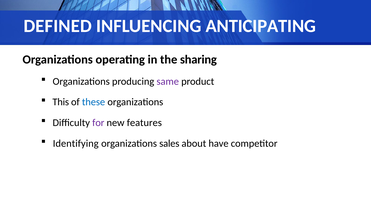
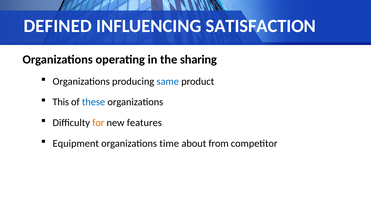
ANTICIPATING: ANTICIPATING -> SATISFACTION
same colour: purple -> blue
for colour: purple -> orange
Identifying: Identifying -> Equipment
sales: sales -> time
have: have -> from
